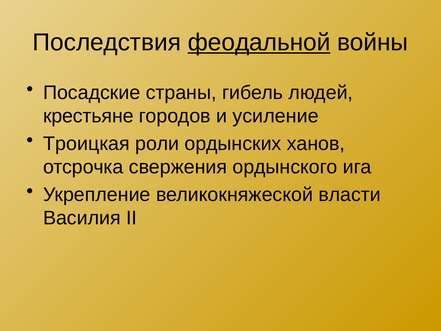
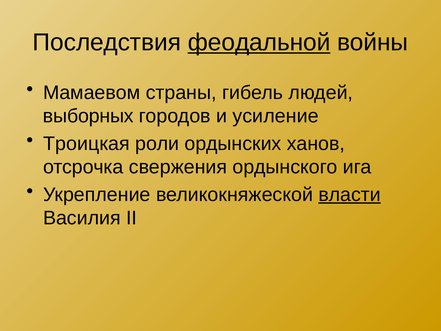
Посадские: Посадские -> Мамаевом
крестьяне: крестьяне -> выборных
власти underline: none -> present
